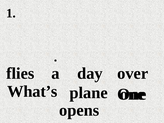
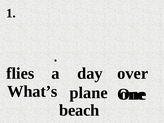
opens: opens -> beach
